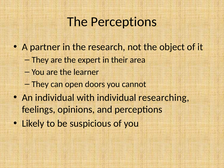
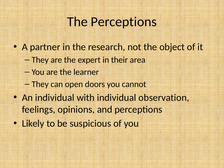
researching: researching -> observation
